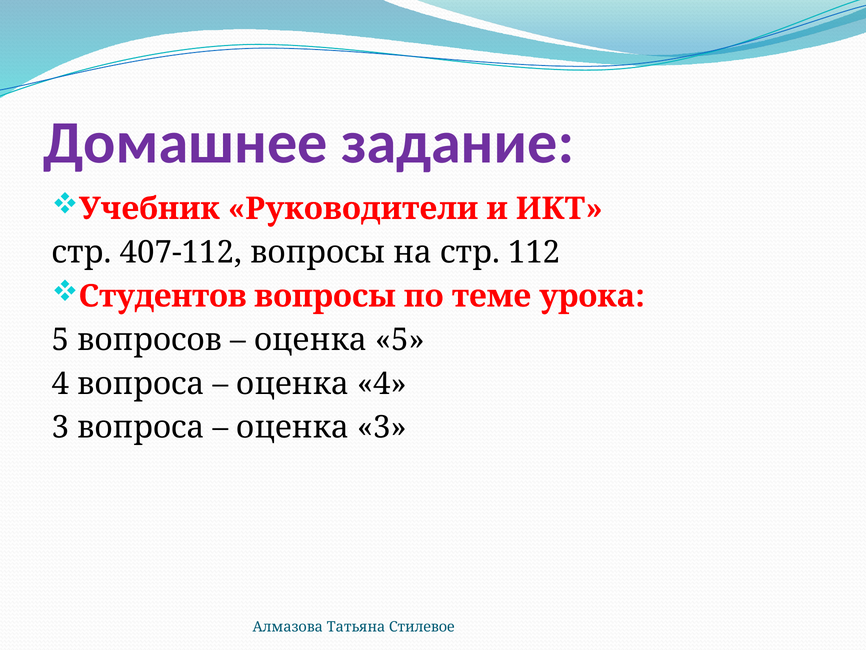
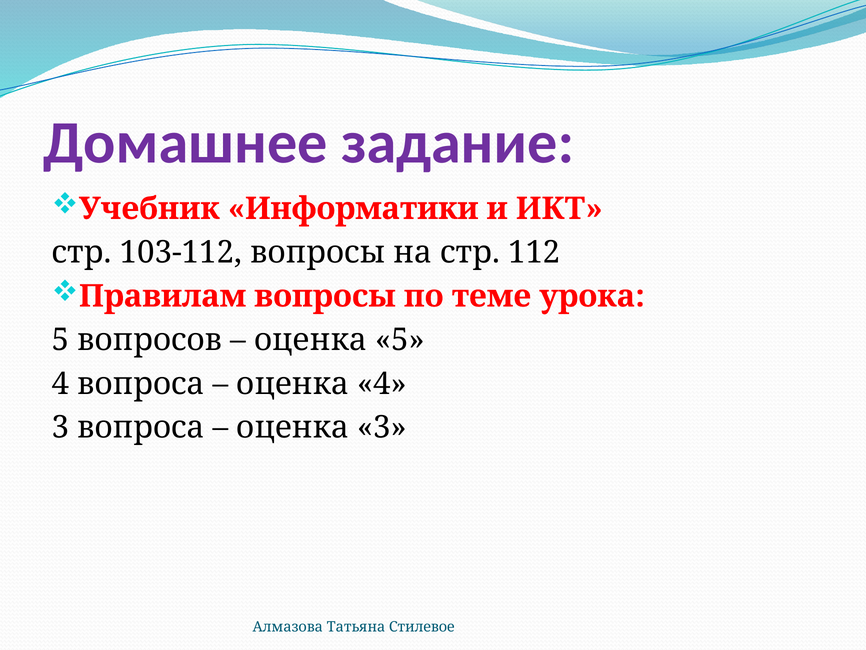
Руководители: Руководители -> Информатики
407-112: 407-112 -> 103-112
Студентов: Студентов -> Правилам
